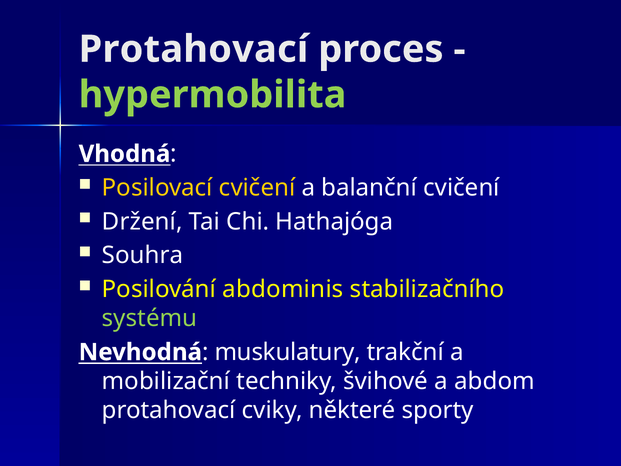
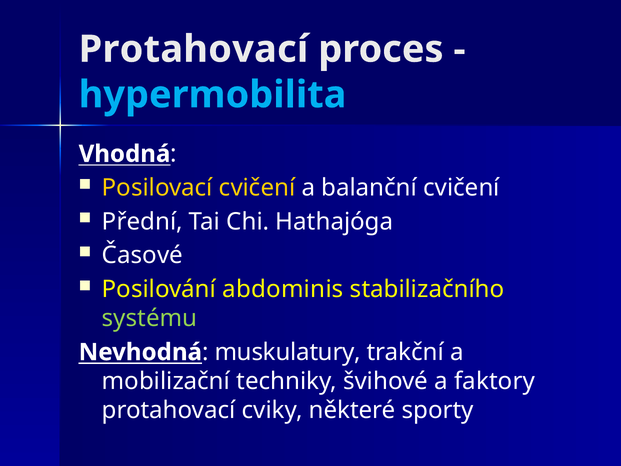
hypermobilita colour: light green -> light blue
Držení: Držení -> Přední
Souhra: Souhra -> Časové
abdom: abdom -> faktory
